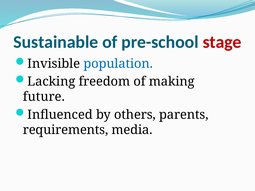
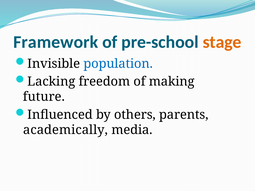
Sustainable: Sustainable -> Framework
stage colour: red -> orange
requirements: requirements -> academically
